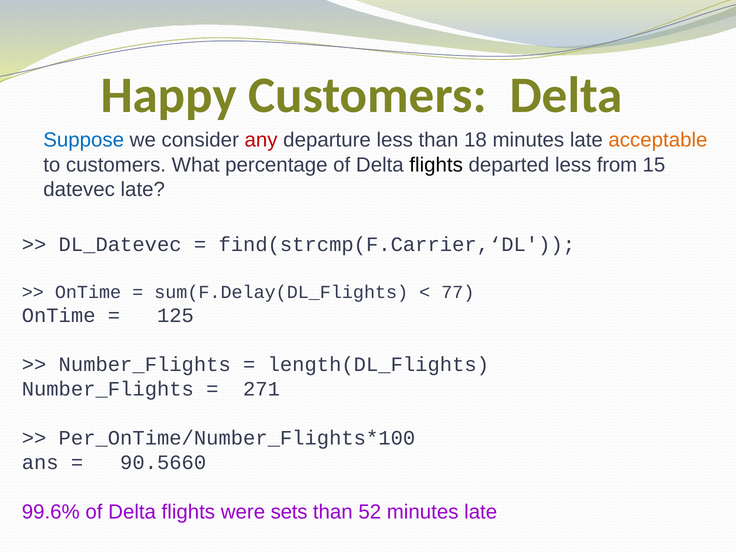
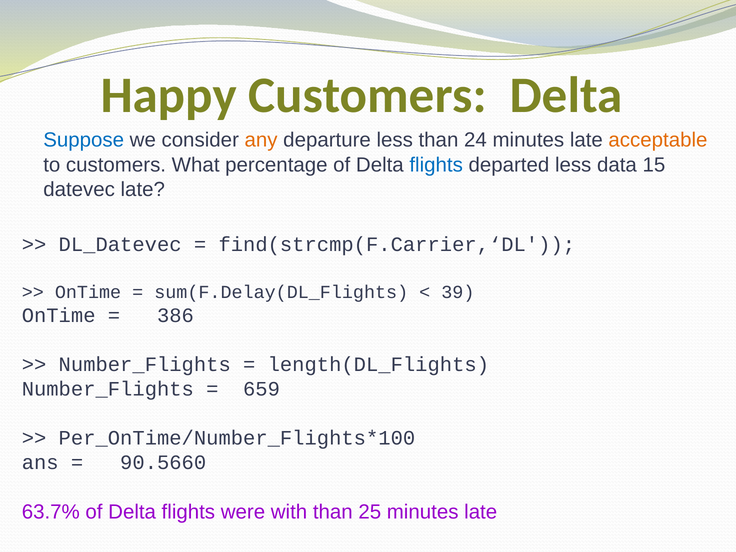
any colour: red -> orange
18: 18 -> 24
flights at (436, 165) colour: black -> blue
from: from -> data
77: 77 -> 39
125: 125 -> 386
271: 271 -> 659
99.6%: 99.6% -> 63.7%
sets: sets -> with
52: 52 -> 25
